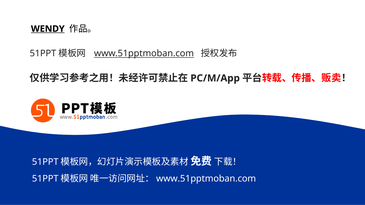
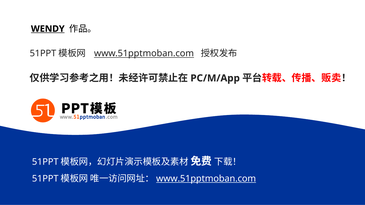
www.51pptmoban.com at (206, 179) underline: none -> present
